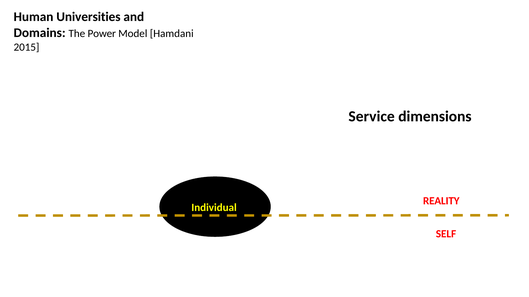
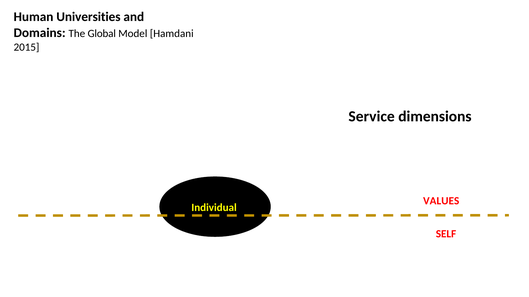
Power: Power -> Global
REALITY: REALITY -> VALUES
